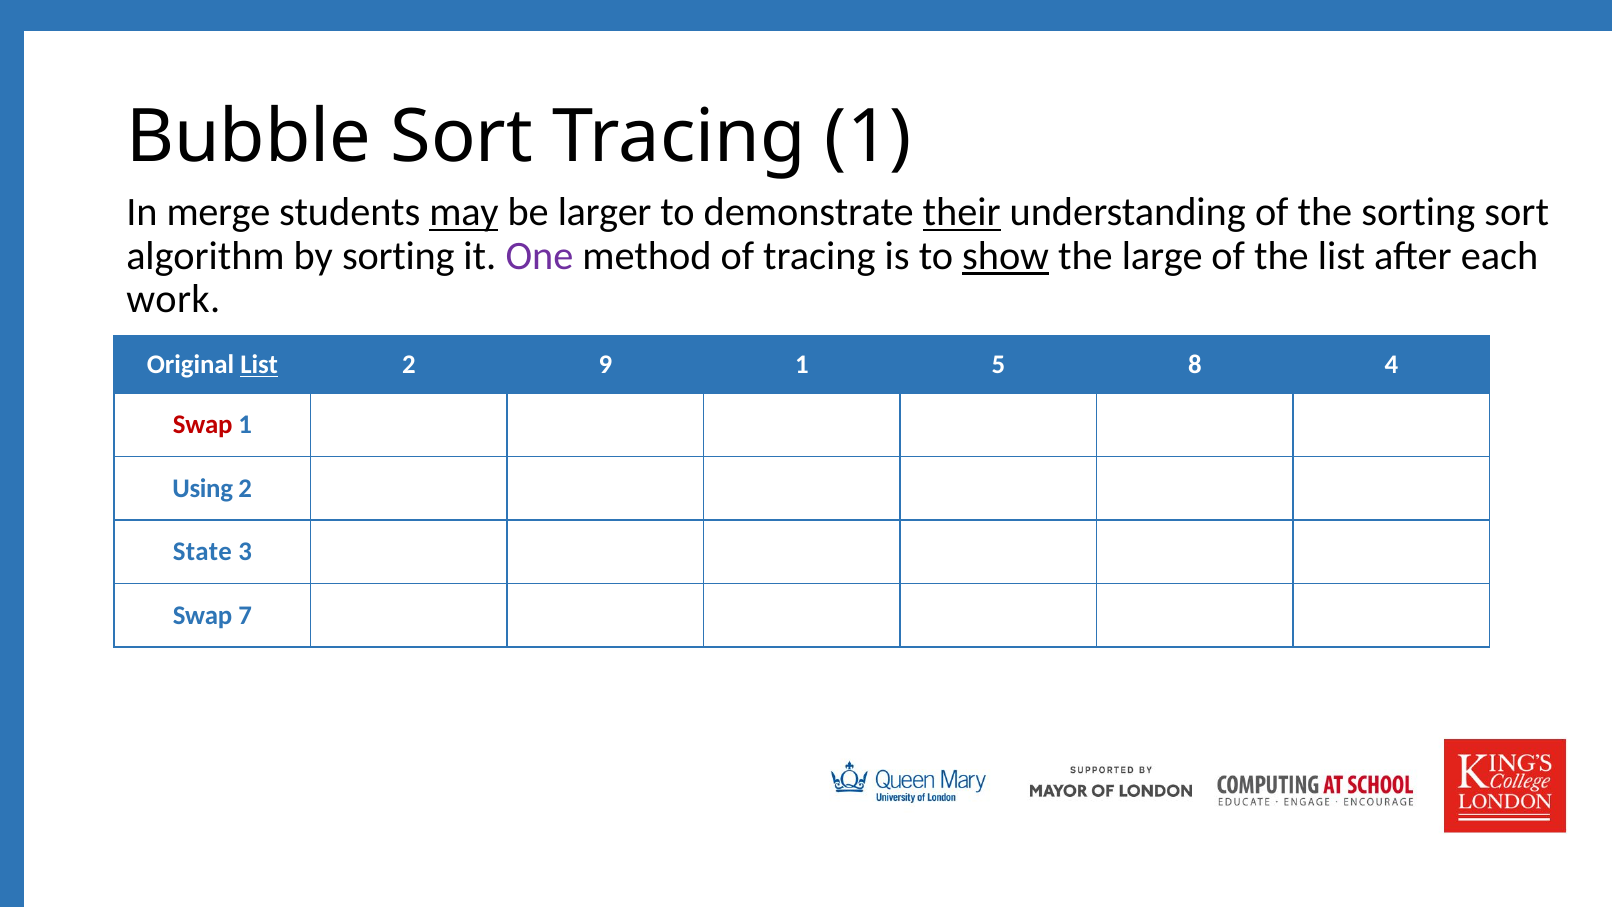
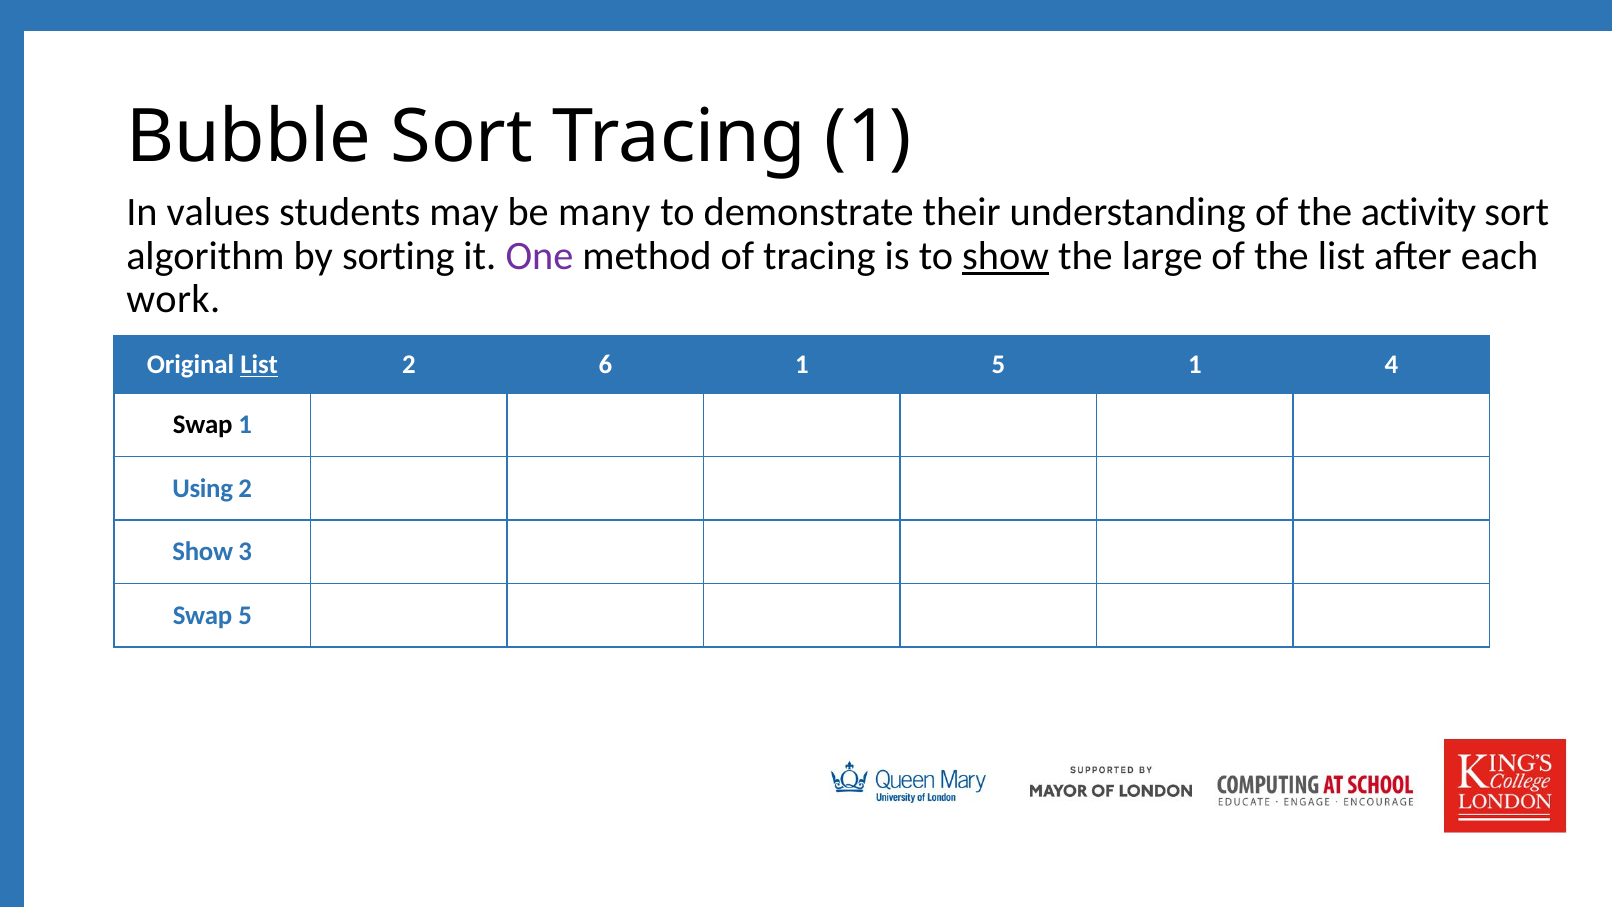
merge: merge -> values
may underline: present -> none
larger: larger -> many
their underline: present -> none
the sorting: sorting -> activity
2 9: 9 -> 6
1 5 8: 8 -> 1
Swap at (203, 425) colour: red -> black
State at (202, 552): State -> Show
Swap 7: 7 -> 5
